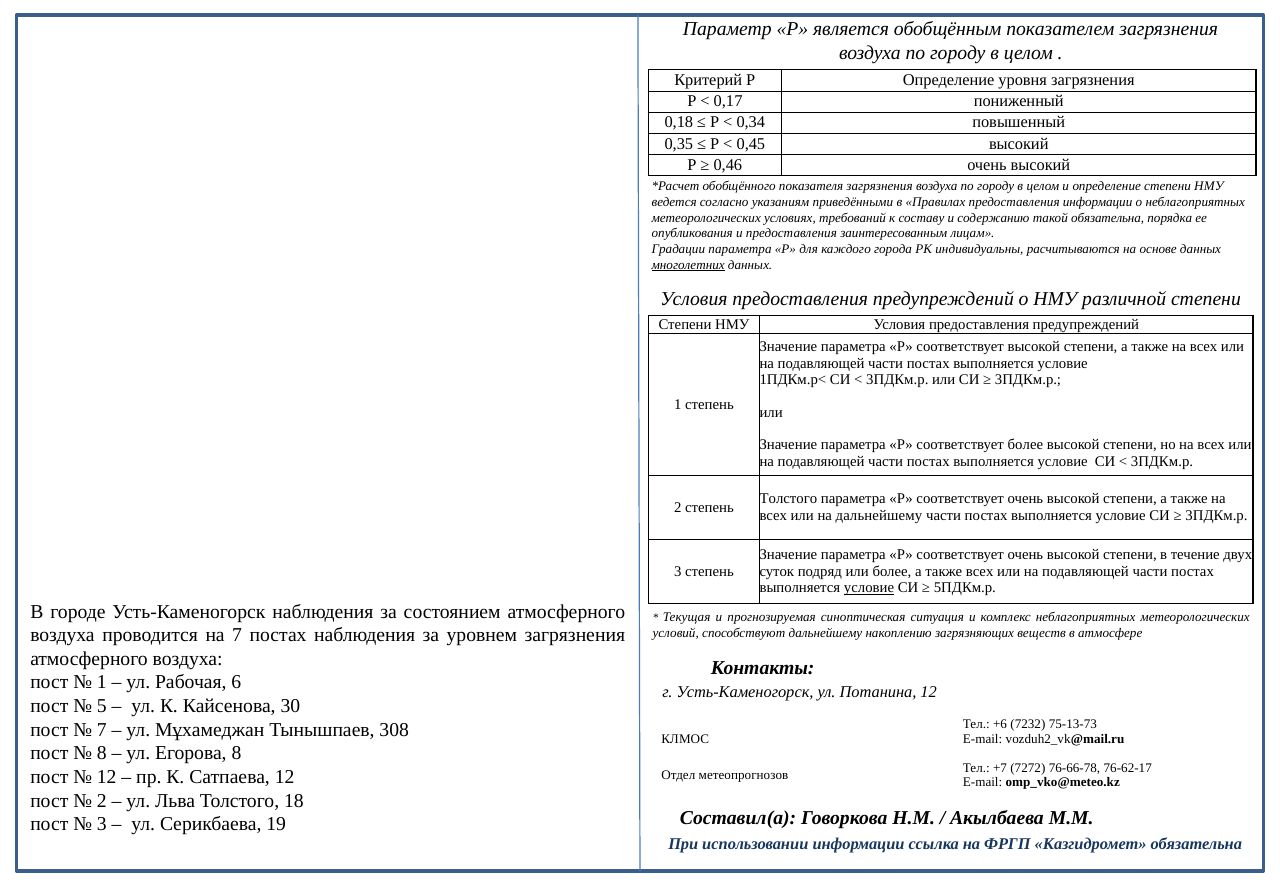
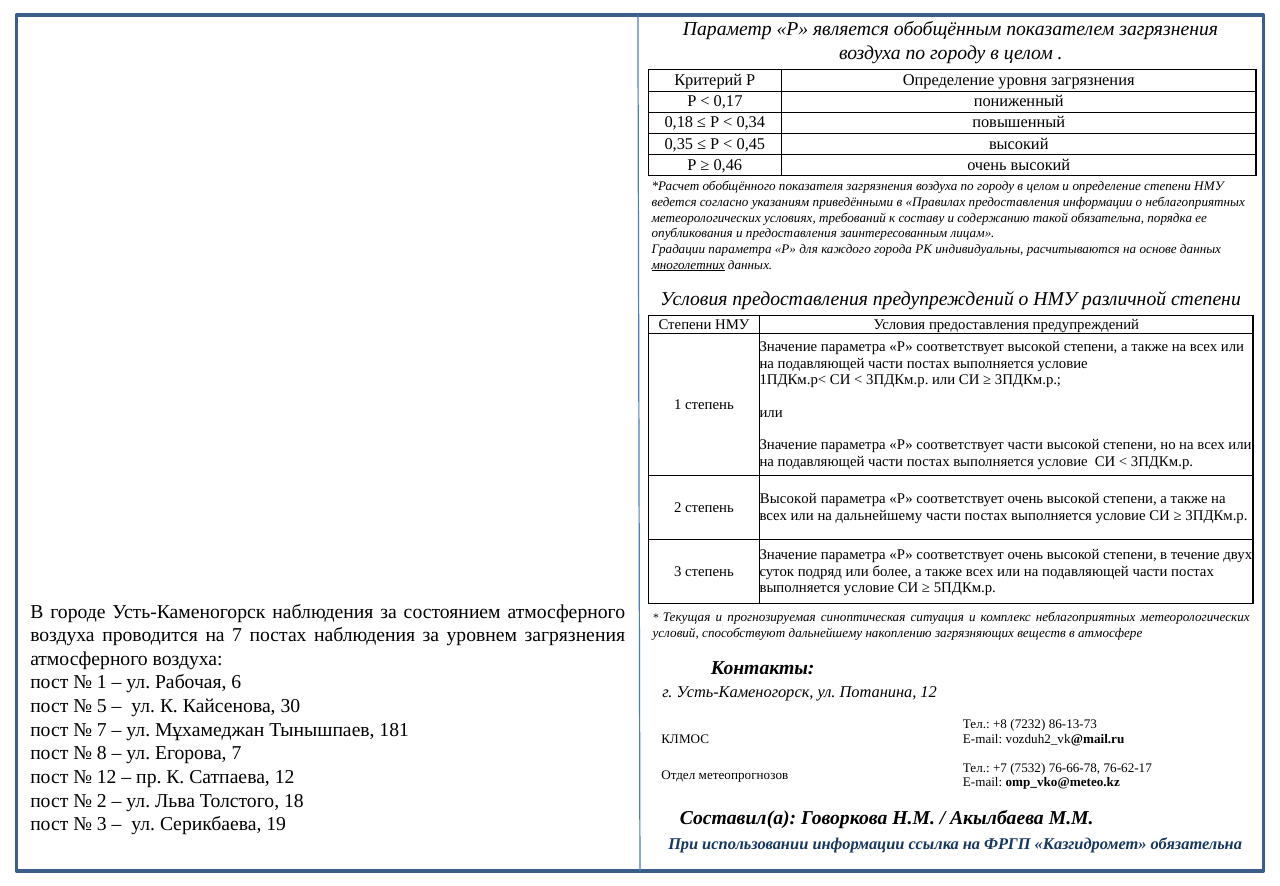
соответствует более: более -> части
Толстого at (788, 499): Толстого -> Высокой
условие at (869, 588) underline: present -> none
+6: +6 -> +8
75-13-73: 75-13-73 -> 86-13-73
308: 308 -> 181
Егорова 8: 8 -> 7
7272: 7272 -> 7532
